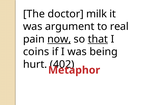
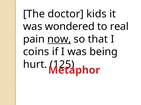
milk: milk -> kids
argument: argument -> wondered
that underline: present -> none
402: 402 -> 125
